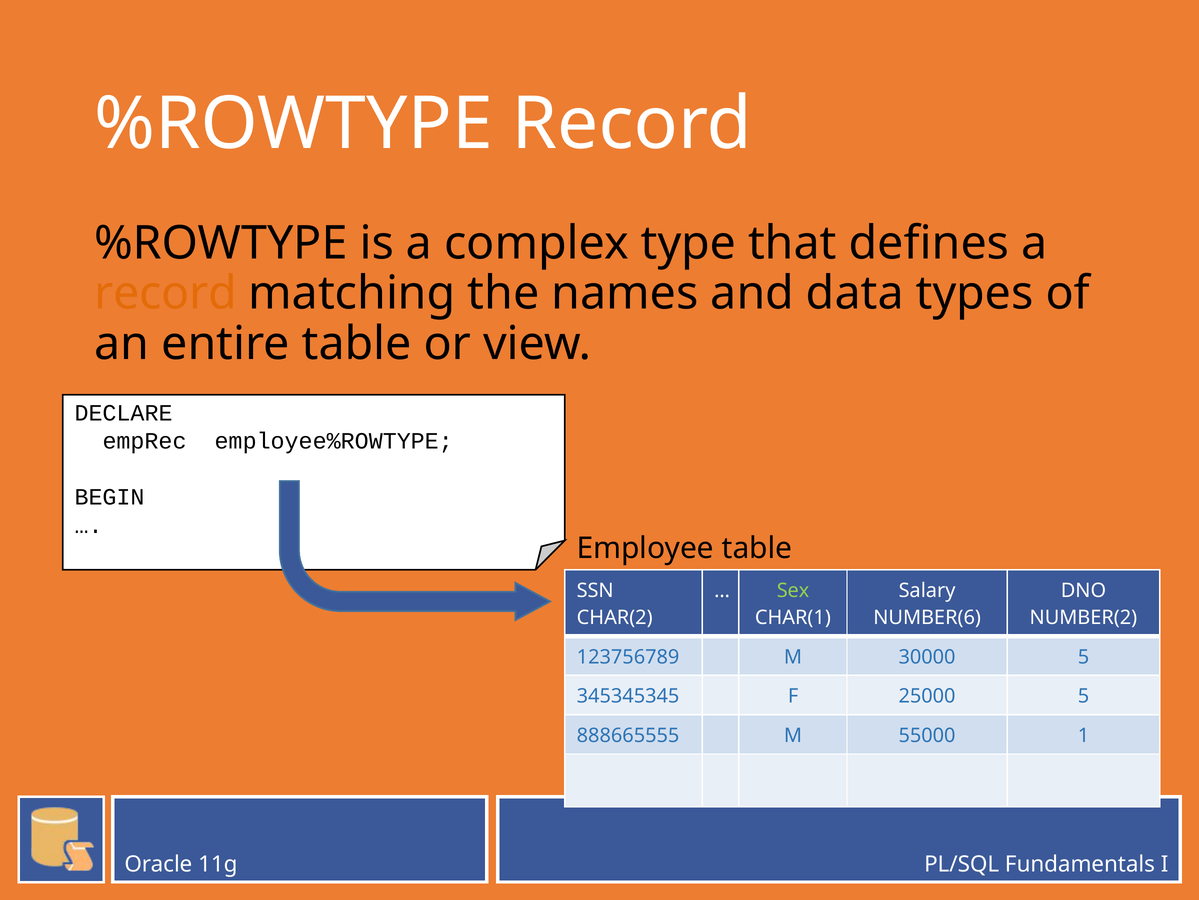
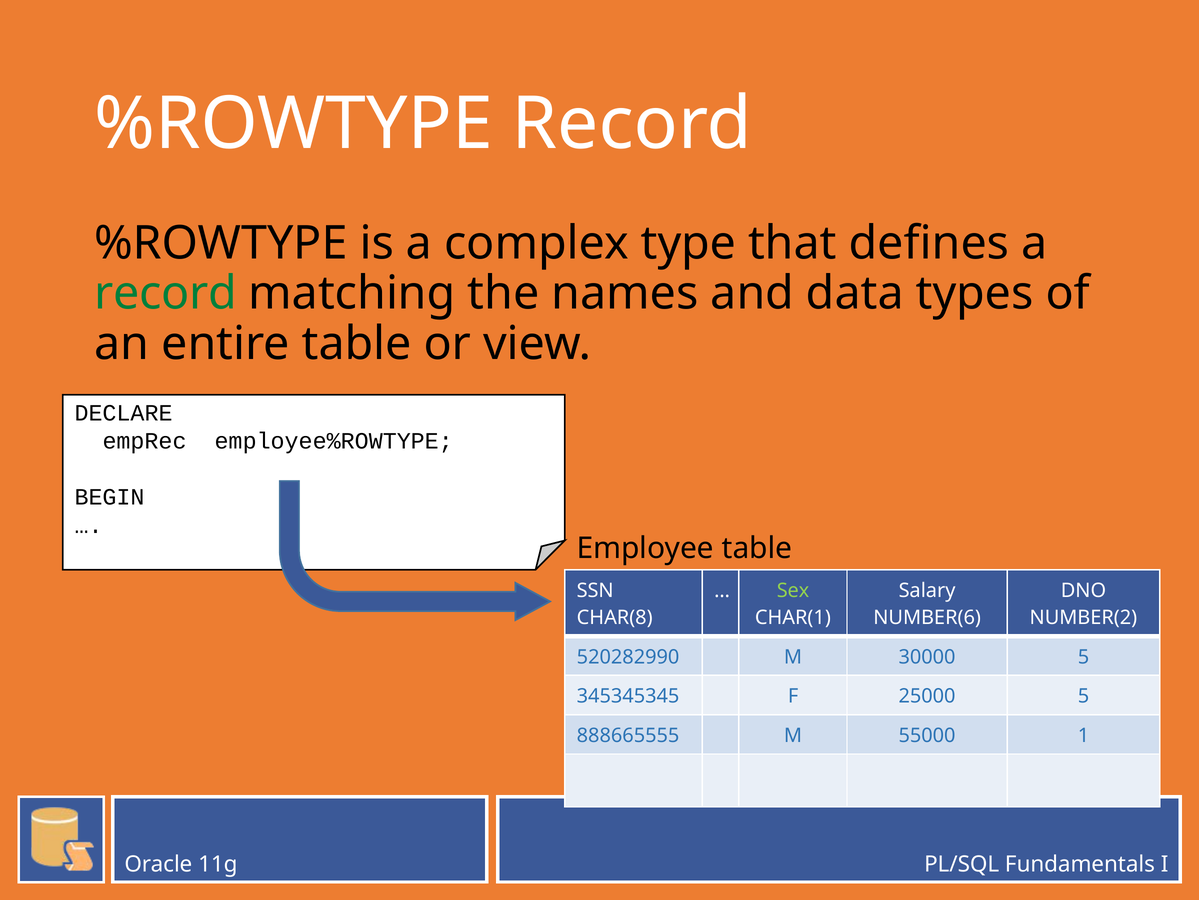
record at (166, 293) colour: orange -> green
CHAR(2: CHAR(2 -> CHAR(8
123756789: 123756789 -> 520282990
